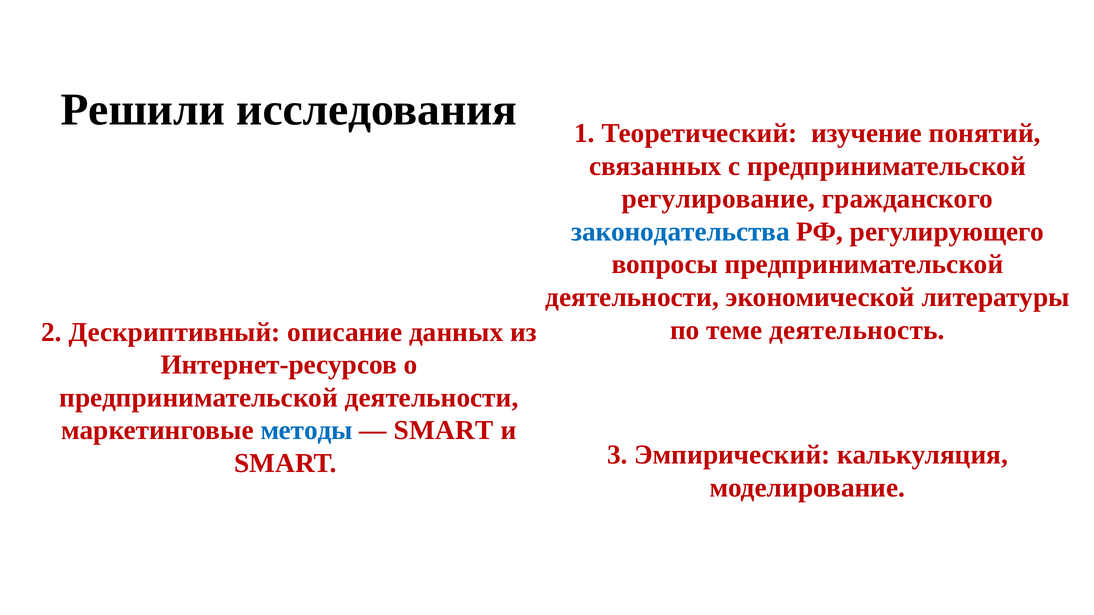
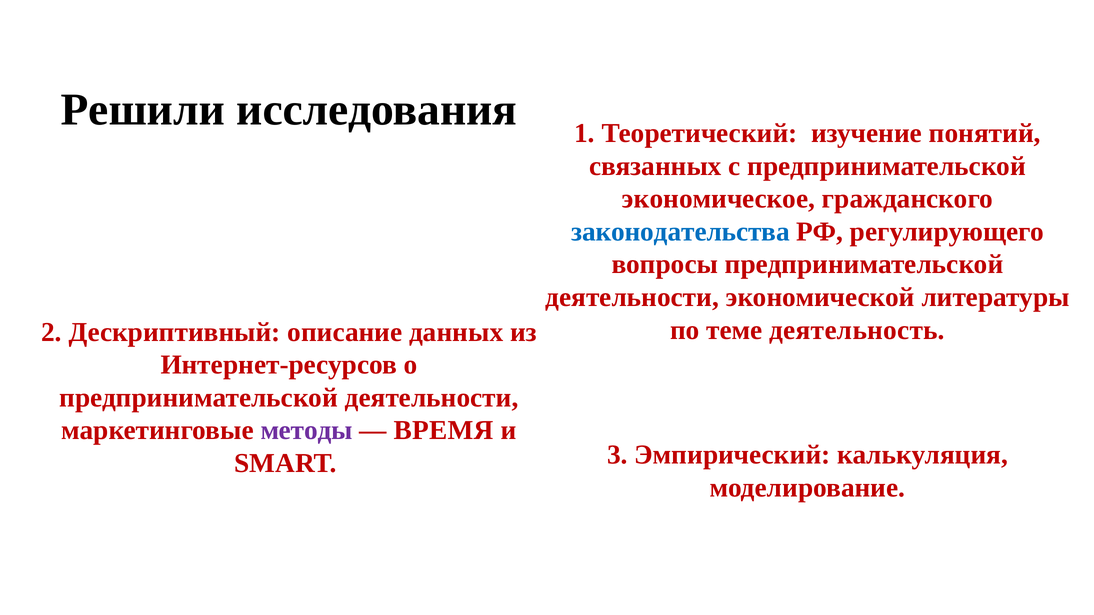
регулирование: регулирование -> экономическое
методы colour: blue -> purple
SMART at (444, 431): SMART -> ВРЕМЯ
